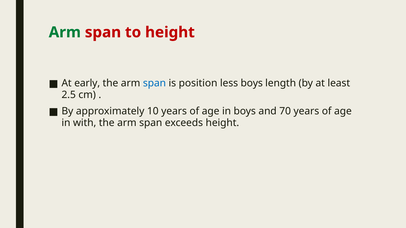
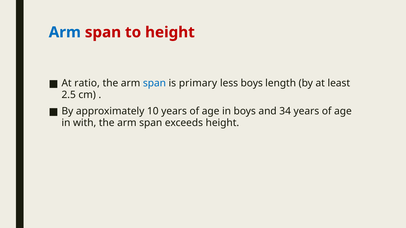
Arm at (65, 32) colour: green -> blue
early: early -> ratio
position: position -> primary
70: 70 -> 34
